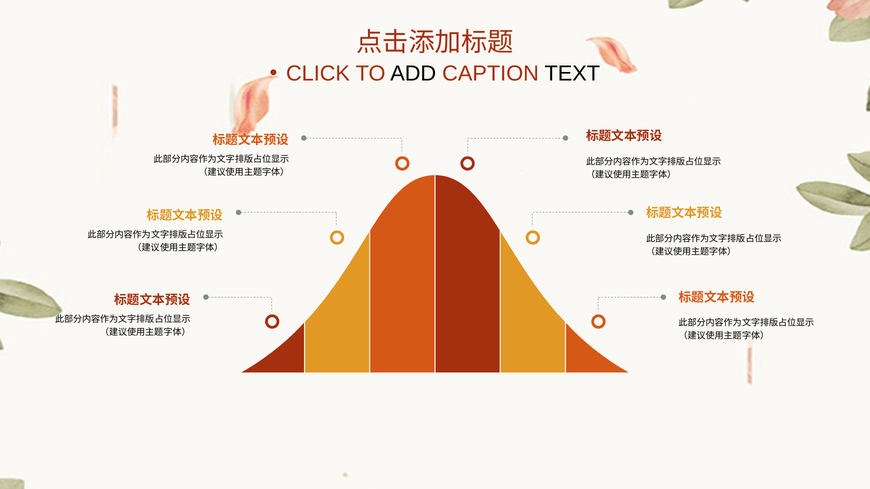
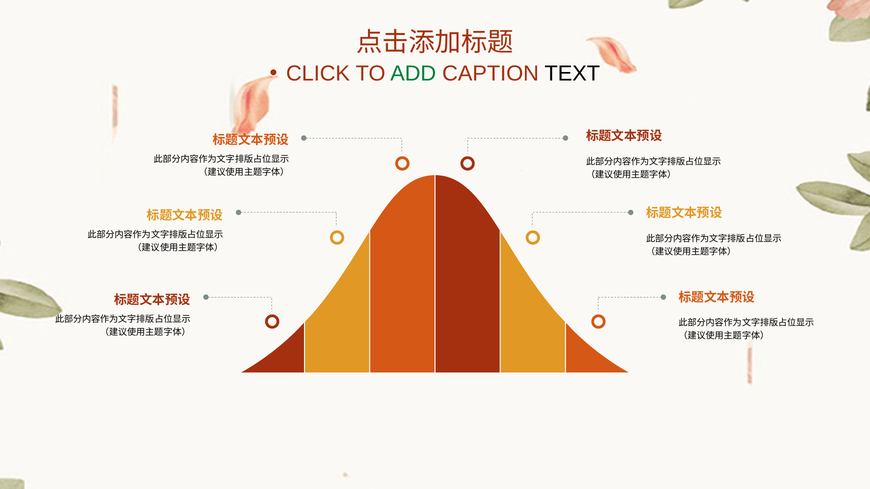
ADD colour: black -> green
